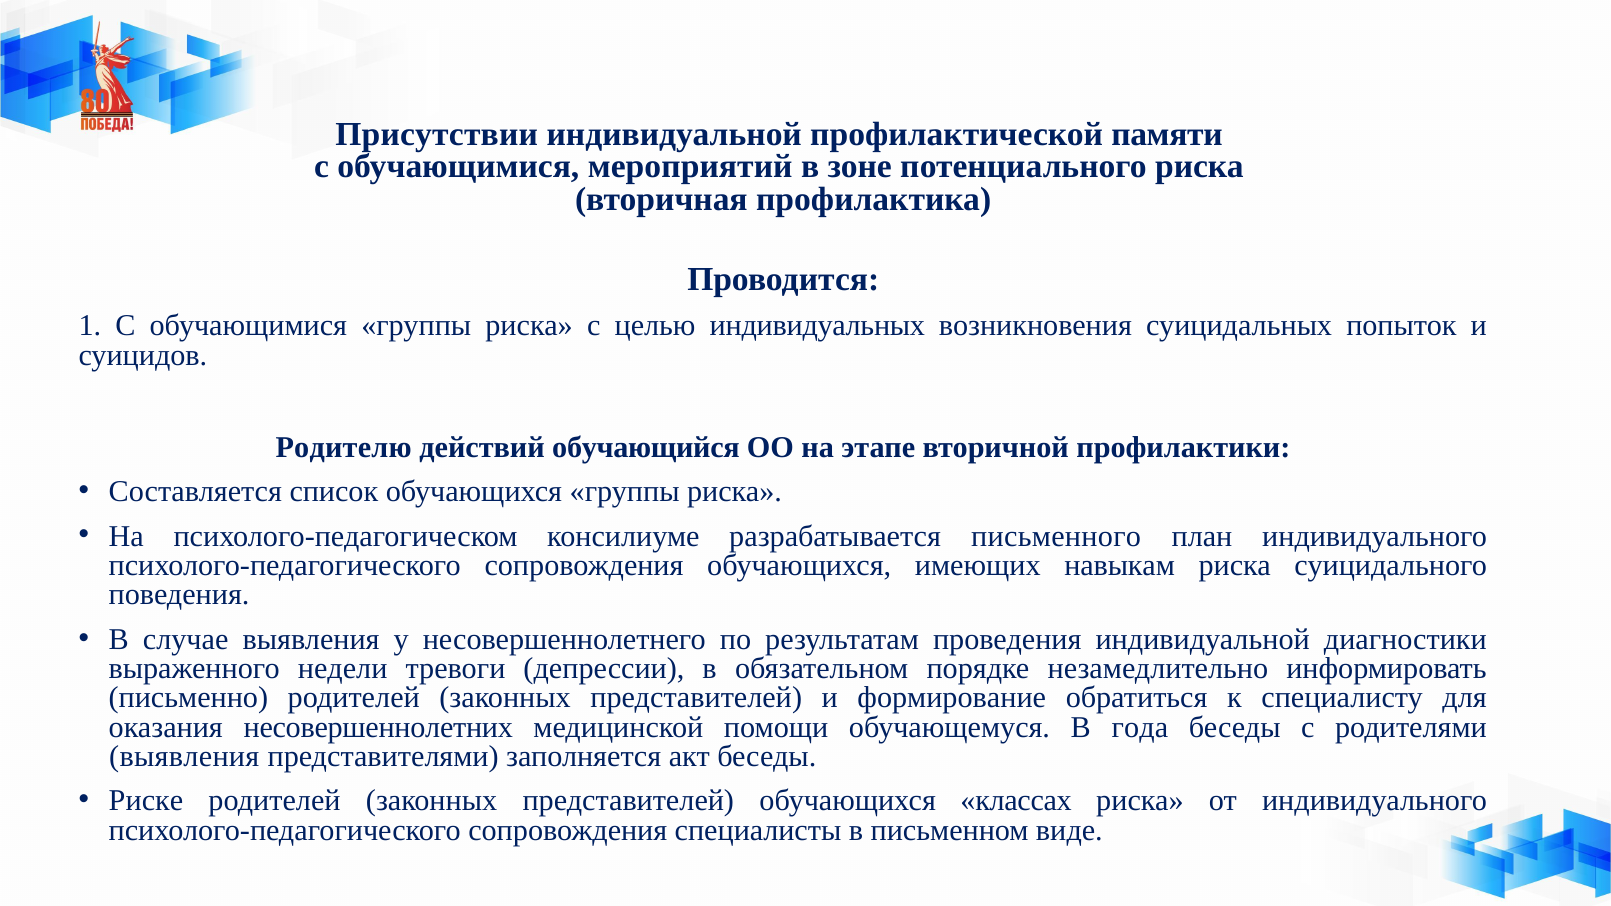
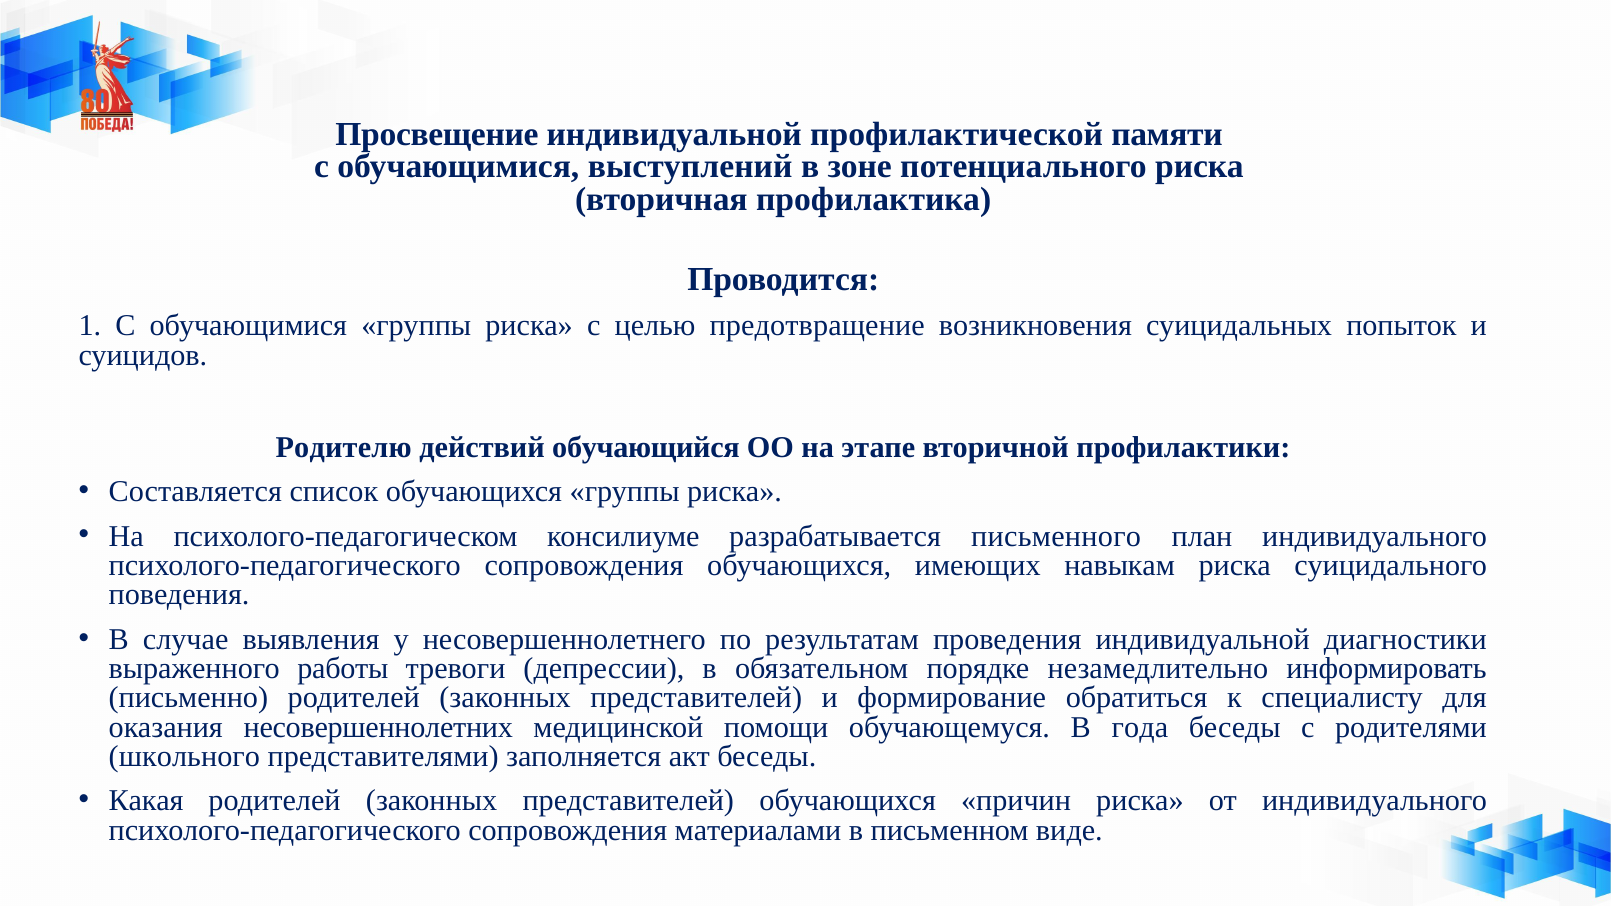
Присутствии: Присутствии -> Просвещение
мероприятий: мероприятий -> выступлений
индивидуальных: индивидуальных -> предотвращение
недели: недели -> работы
выявления at (184, 757): выявления -> школьного
Риске: Риске -> Какая
классах: классах -> причин
специалисты: специалисты -> материалами
